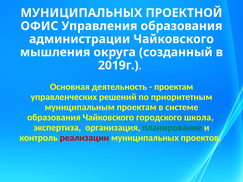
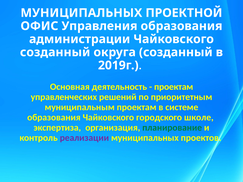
мышления at (55, 52): мышления -> созданный
школа: школа -> школе
реализации colour: red -> purple
